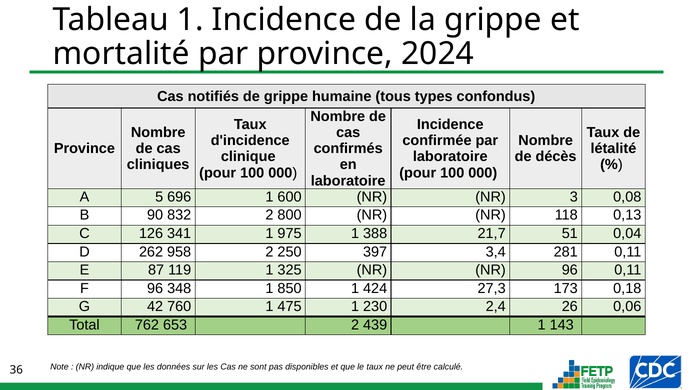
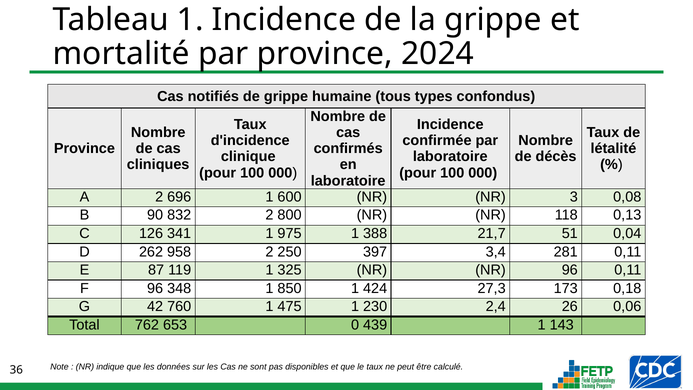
A 5: 5 -> 2
653 2: 2 -> 0
